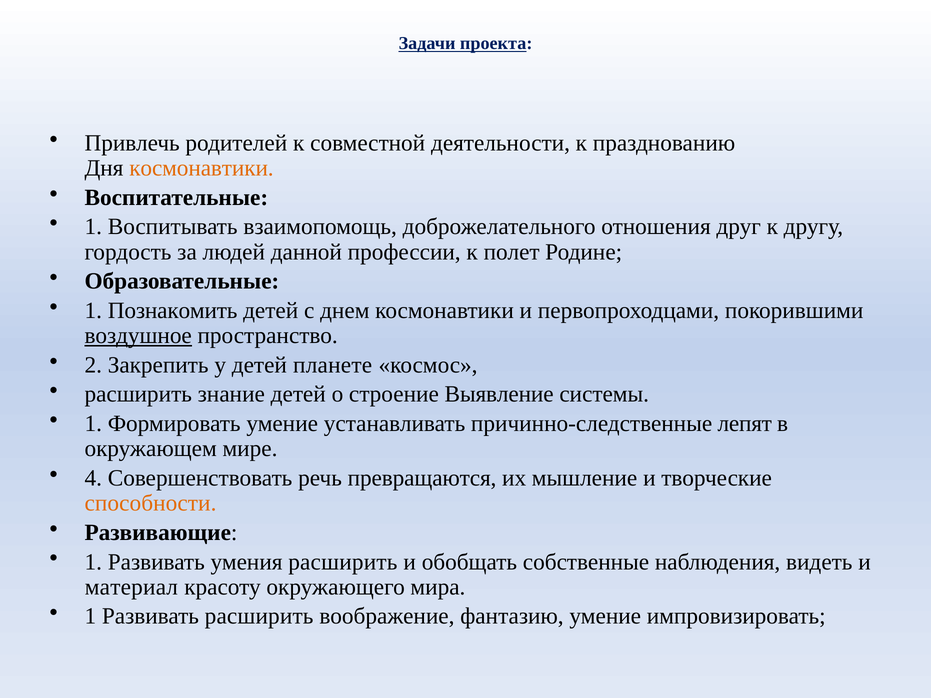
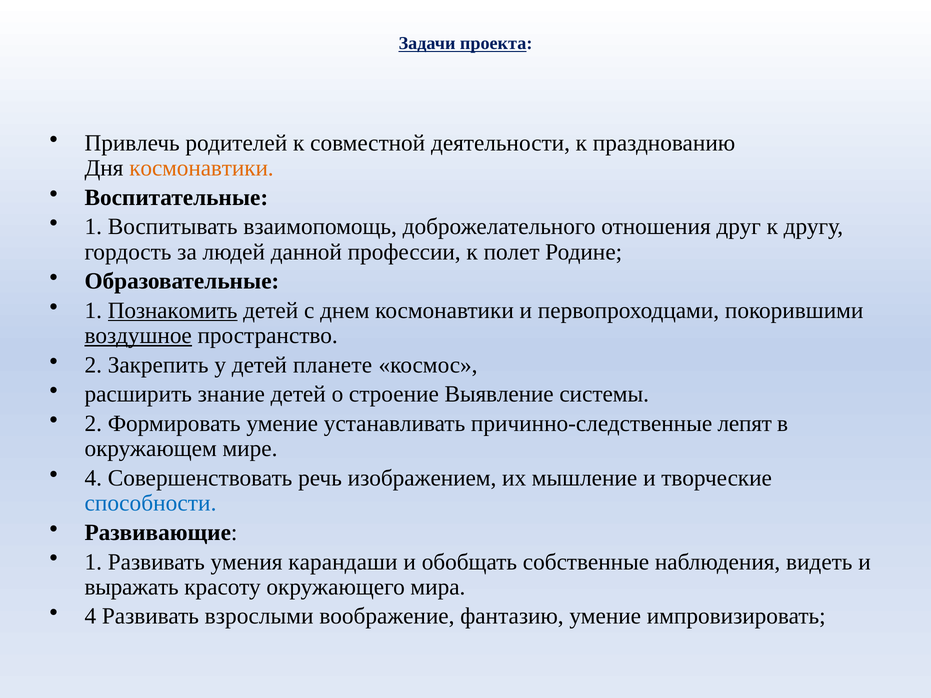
Познакомить underline: none -> present
1 at (93, 424): 1 -> 2
превращаются: превращаются -> изображением
способности colour: orange -> blue
умения расширить: расширить -> карандаши
материал: материал -> выражать
1 at (90, 616): 1 -> 4
Развивать расширить: расширить -> взрослыми
